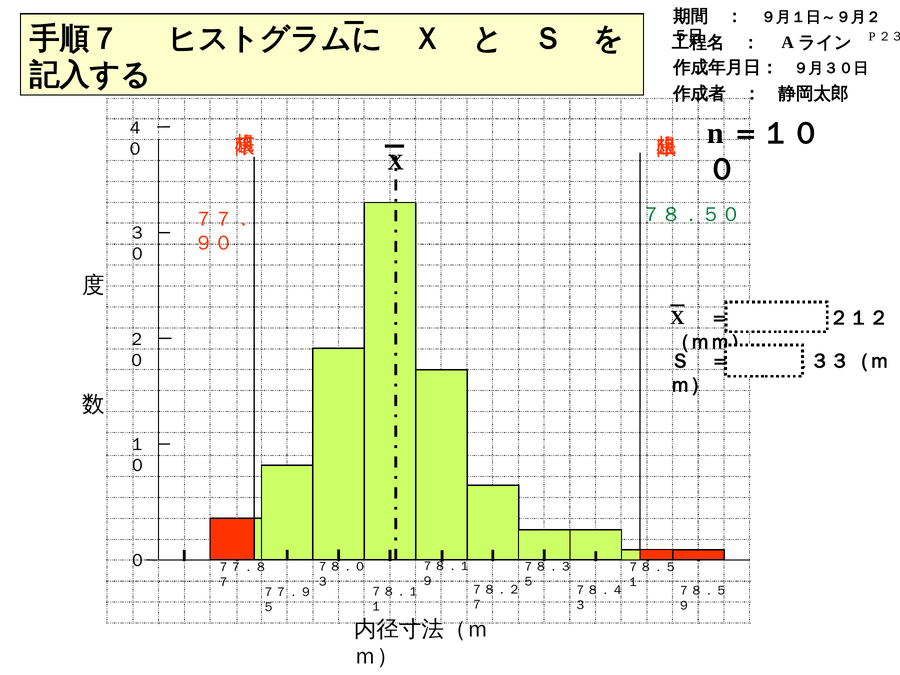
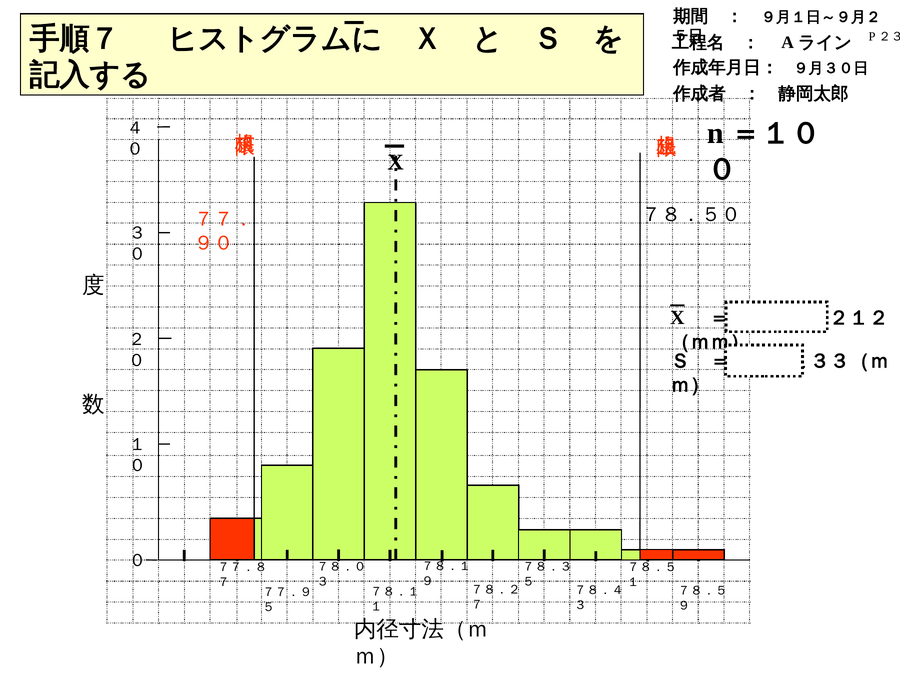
７８．５０ colour: green -> black
